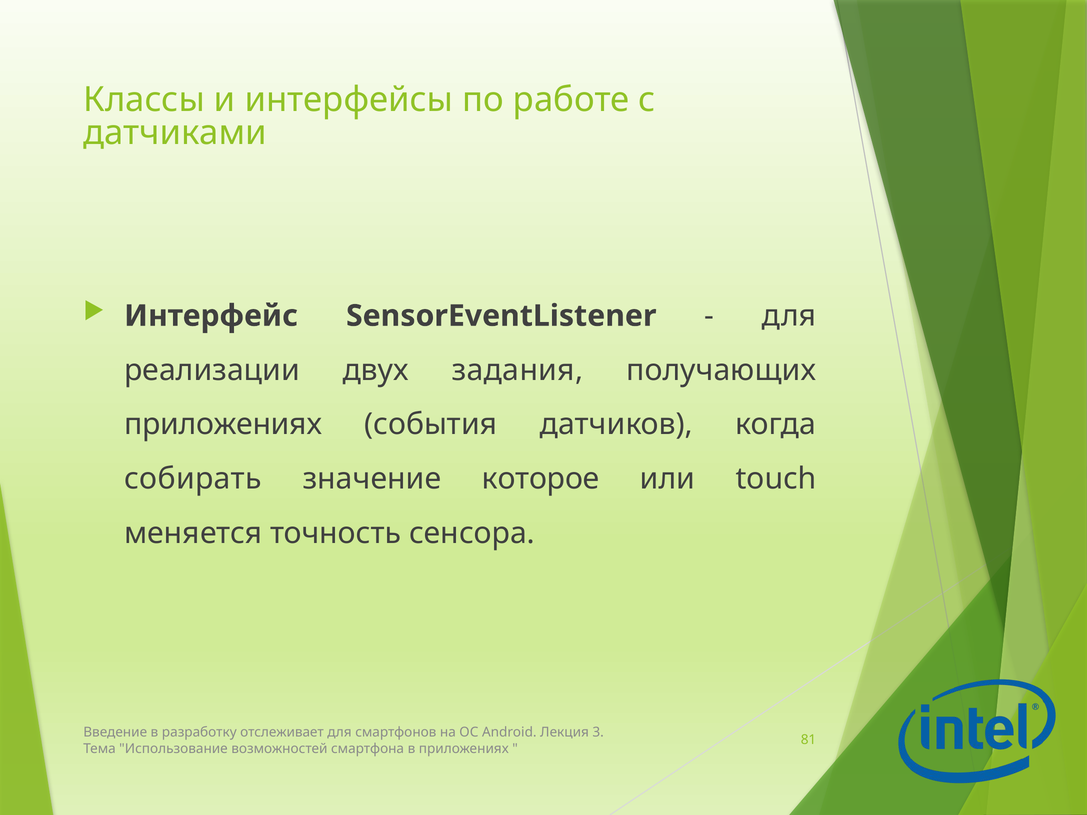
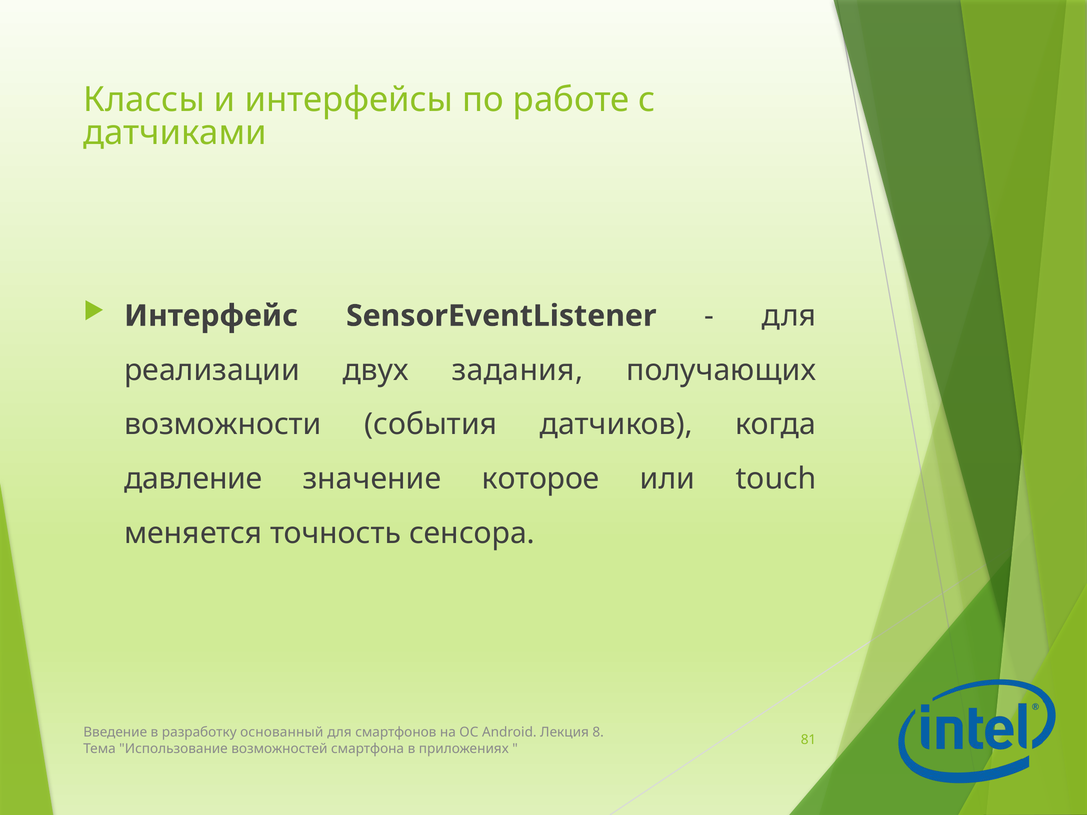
приложениях at (223, 425): приложениях -> возможности
собирать: собирать -> давление
отслеживает: отслеживает -> основанный
3: 3 -> 8
